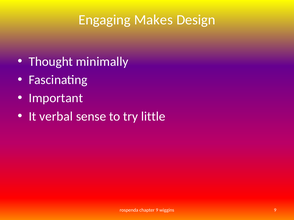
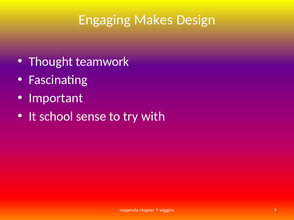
minimally: minimally -> teamwork
verbal: verbal -> school
little: little -> with
